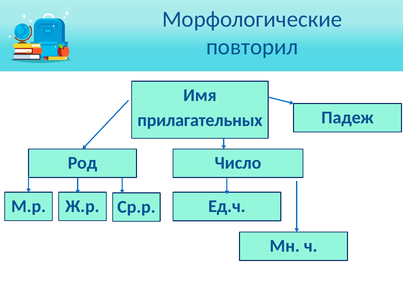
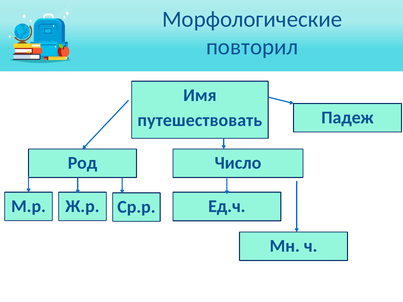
прилагательных: прилагательных -> путешествовать
